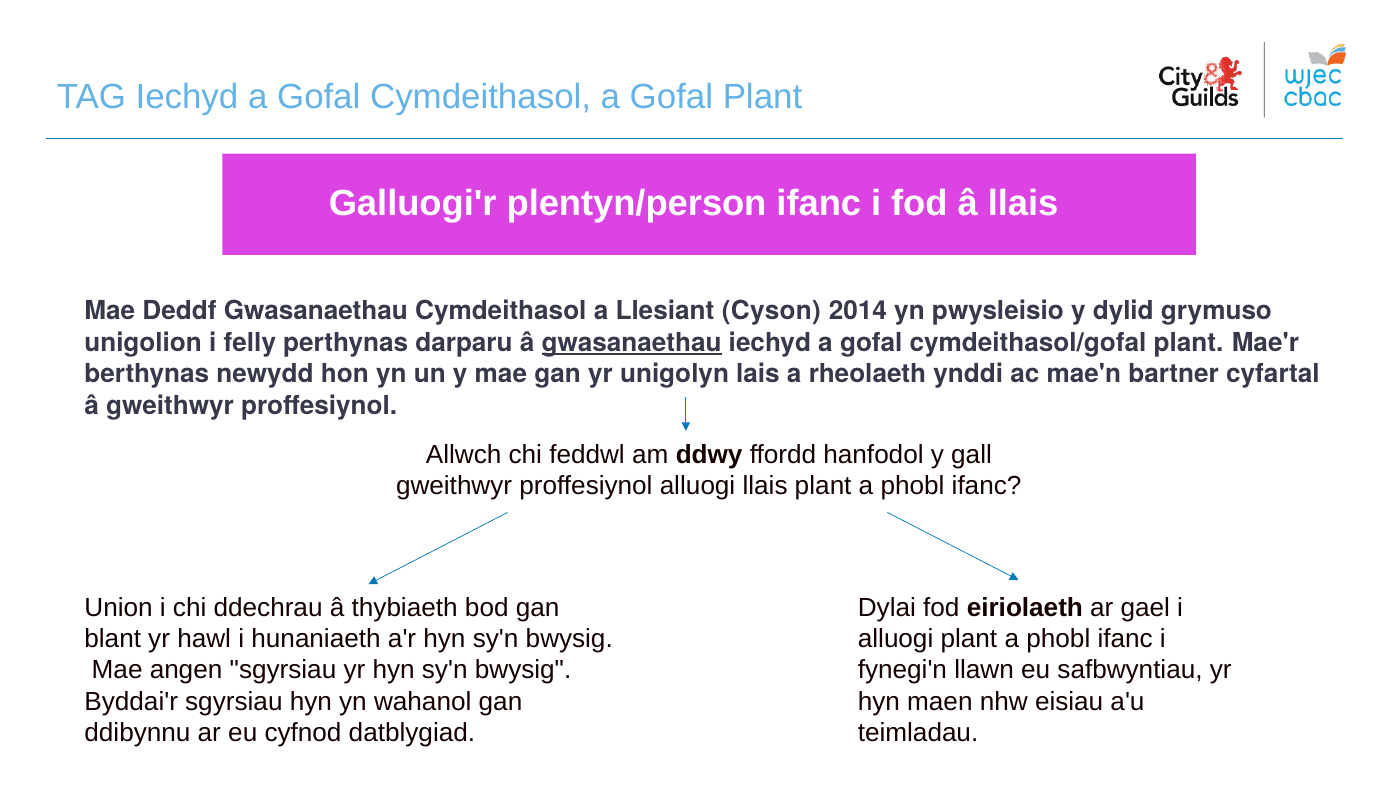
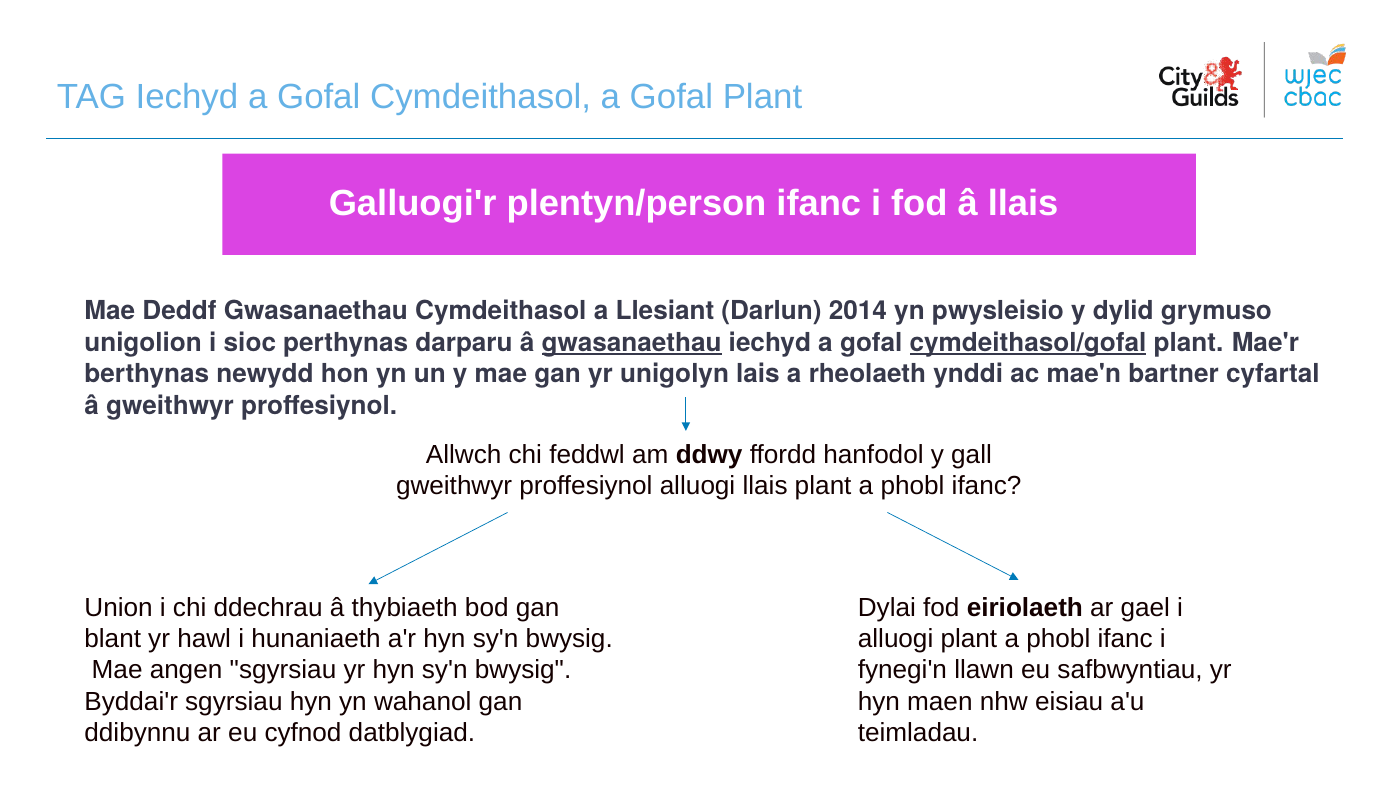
Cyson: Cyson -> Darlun
felly: felly -> sioc
cymdeithasol/gofal underline: none -> present
